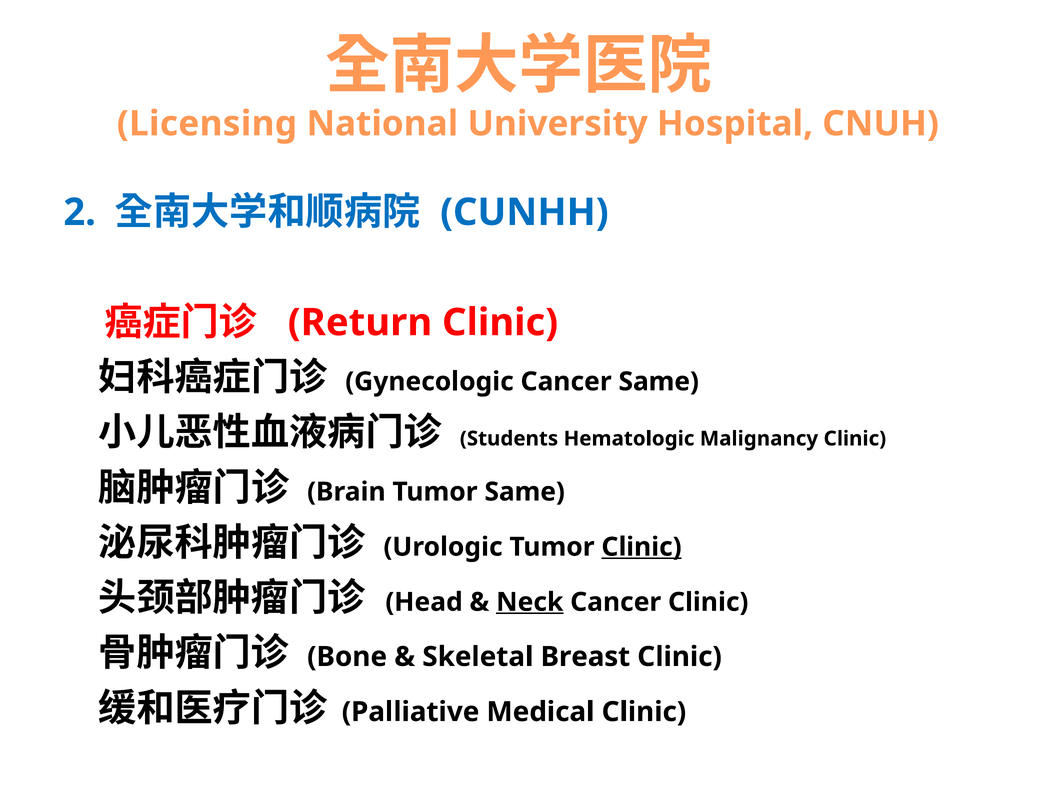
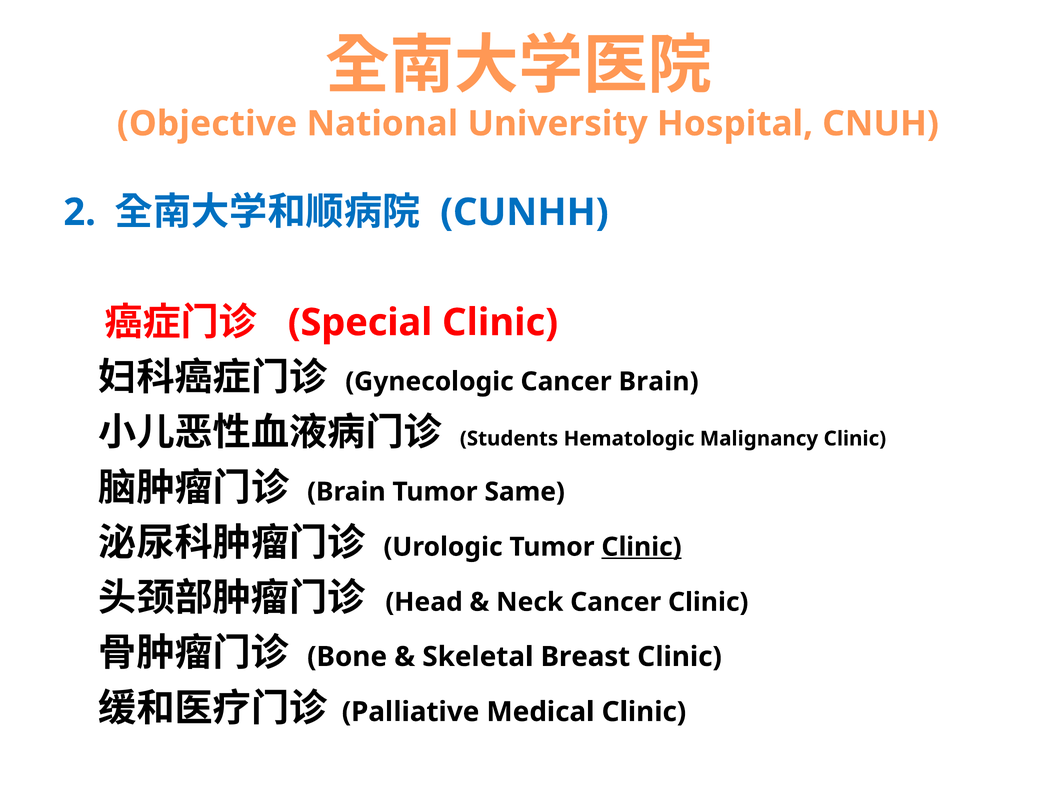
Licensing: Licensing -> Objective
Return: Return -> Special
Cancer Same: Same -> Brain
Neck underline: present -> none
